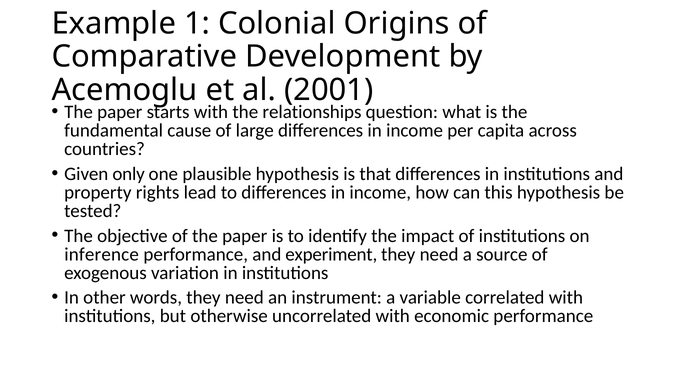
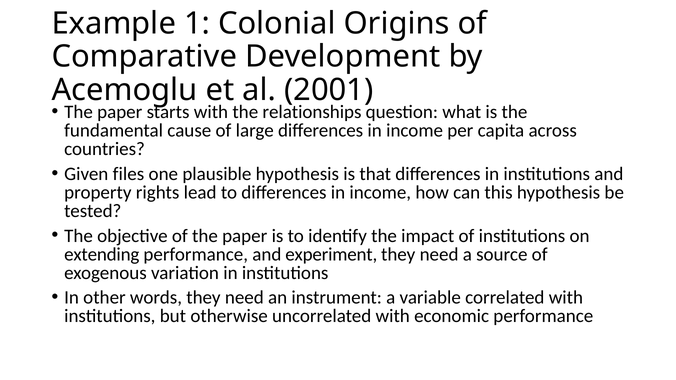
only: only -> files
inference: inference -> extending
